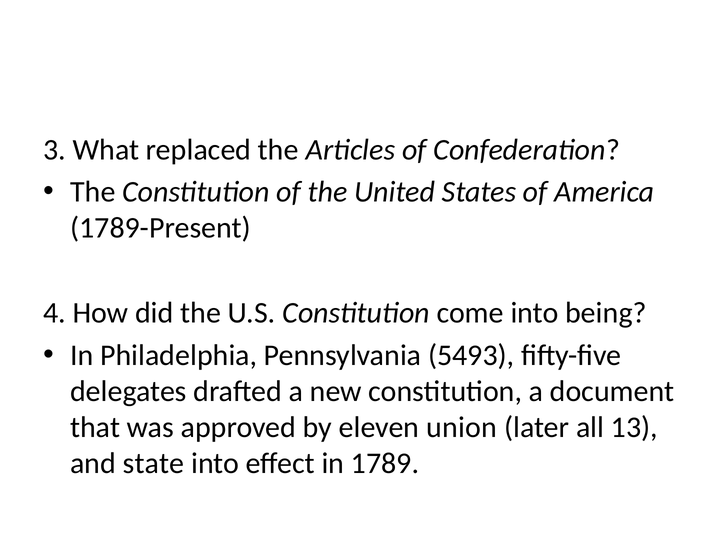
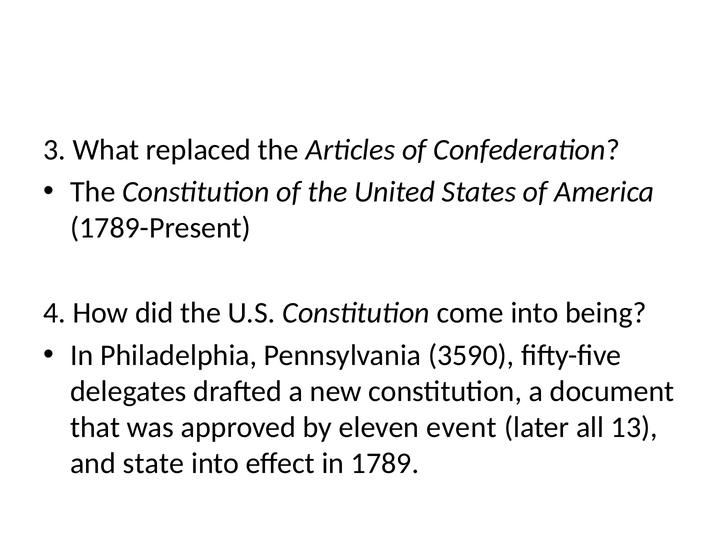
5493: 5493 -> 3590
union: union -> event
